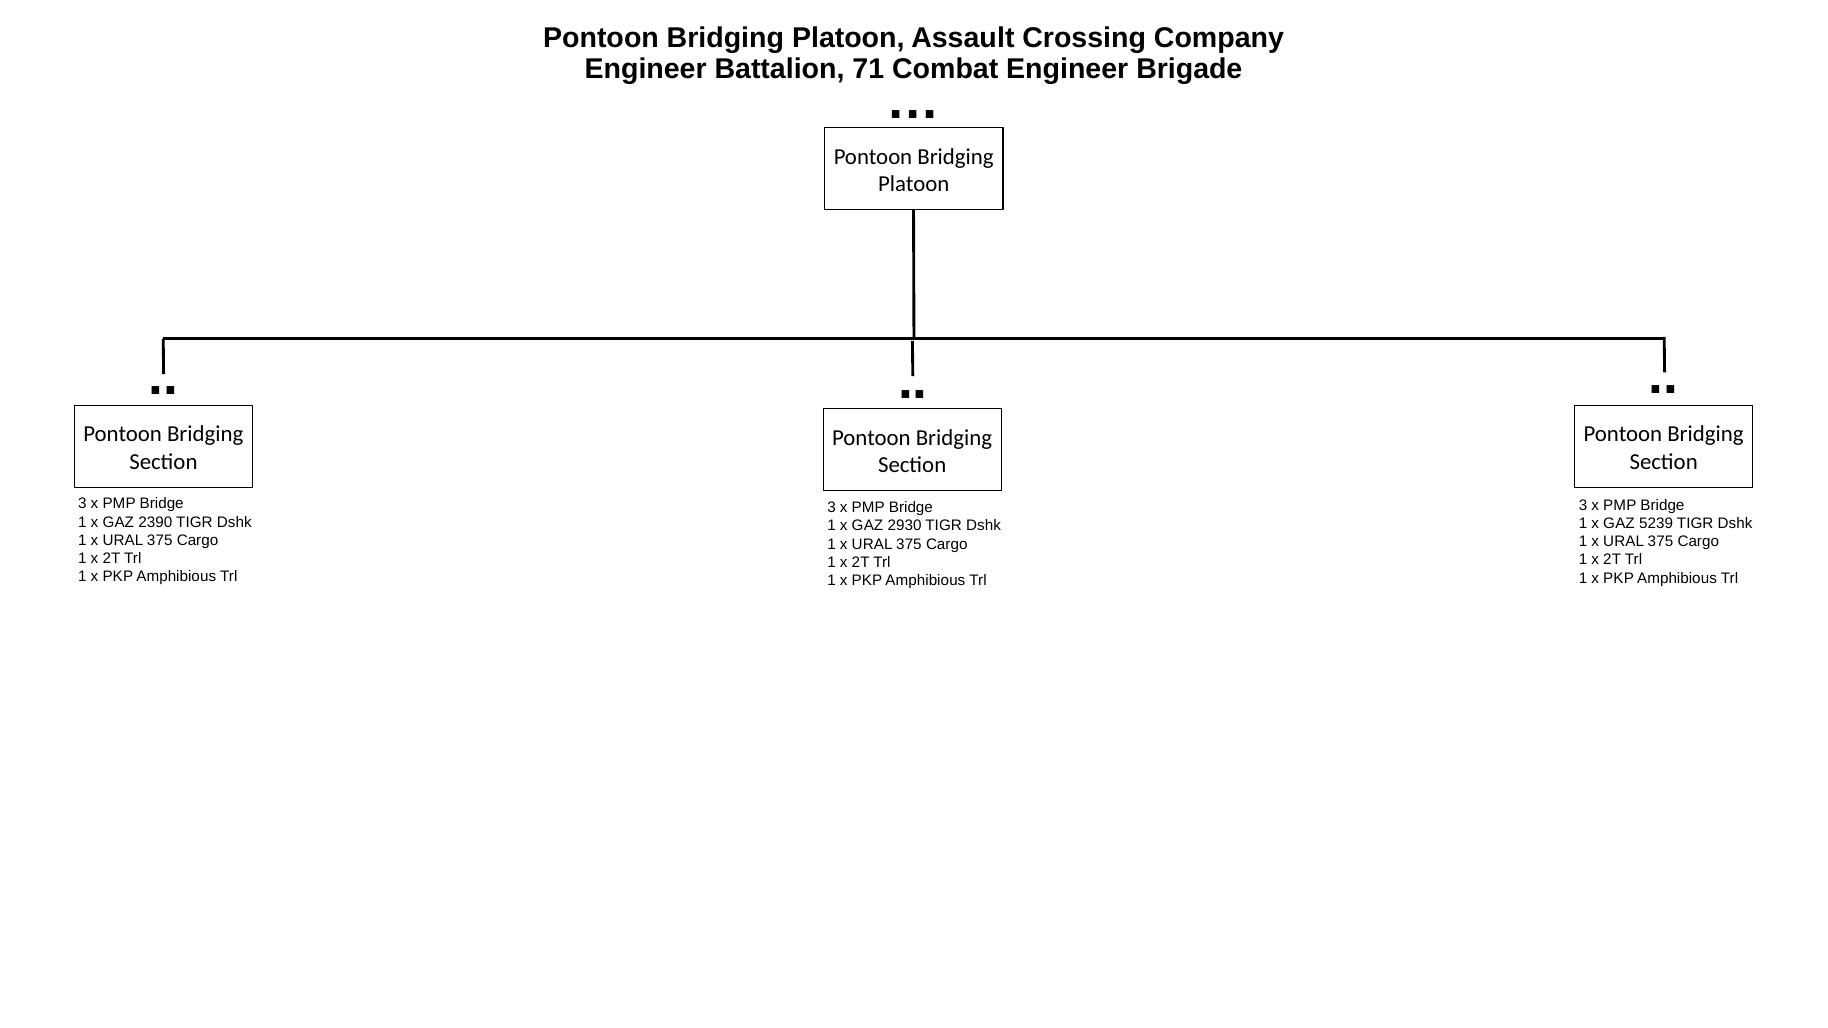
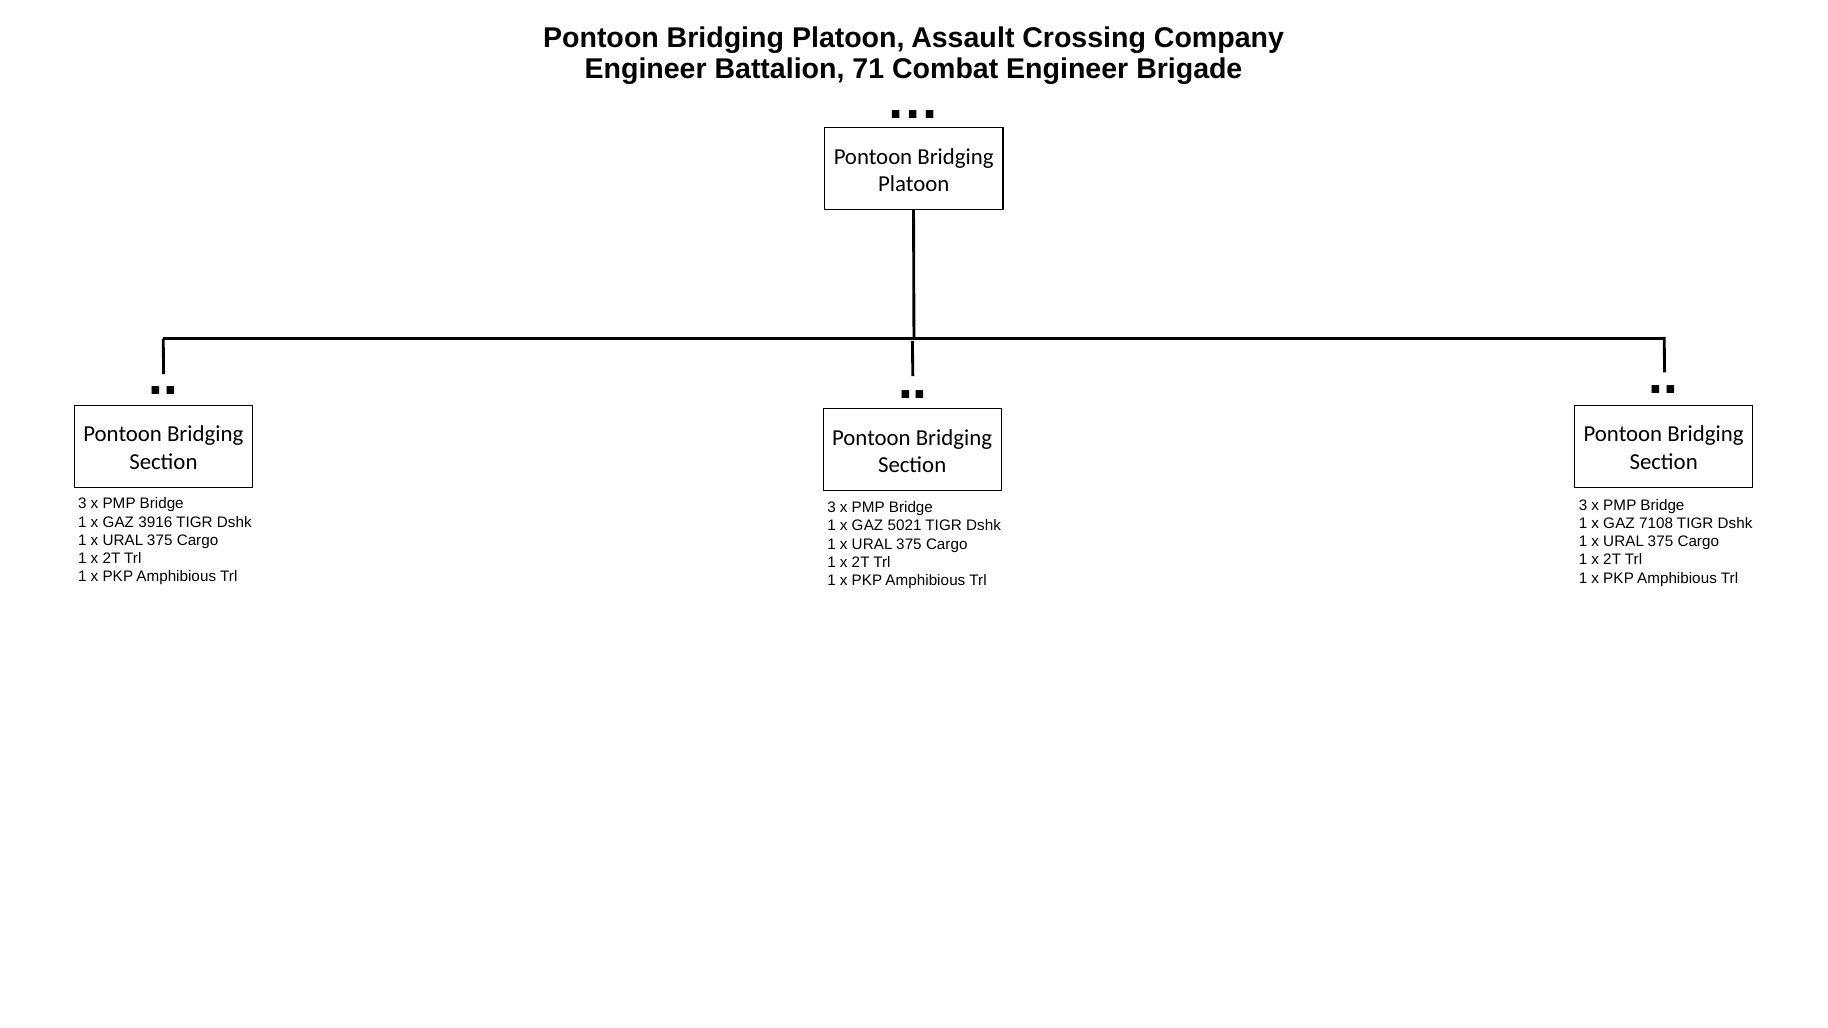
2390: 2390 -> 3916
5239: 5239 -> 7108
2930: 2930 -> 5021
